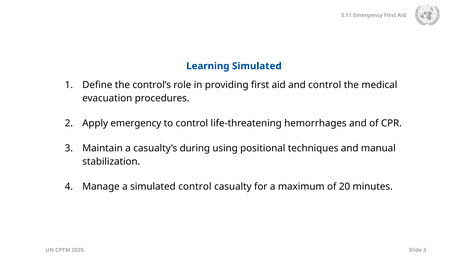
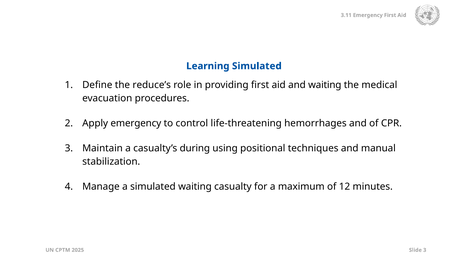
control’s: control’s -> reduce’s
and control: control -> waiting
simulated control: control -> waiting
20: 20 -> 12
